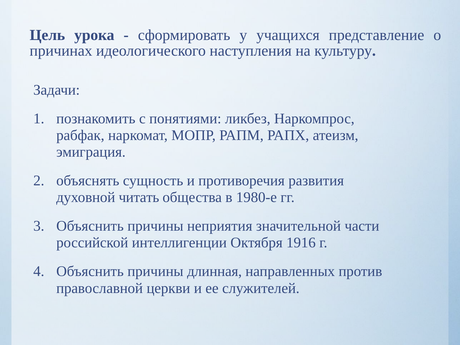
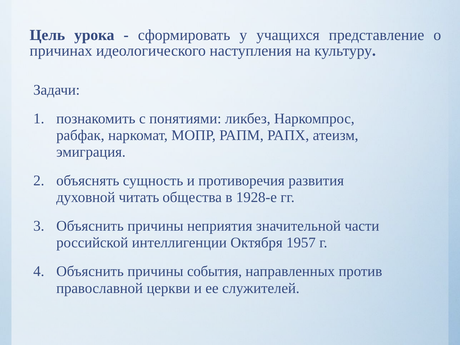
1980-е: 1980-е -> 1928-е
1916: 1916 -> 1957
длинная: длинная -> события
